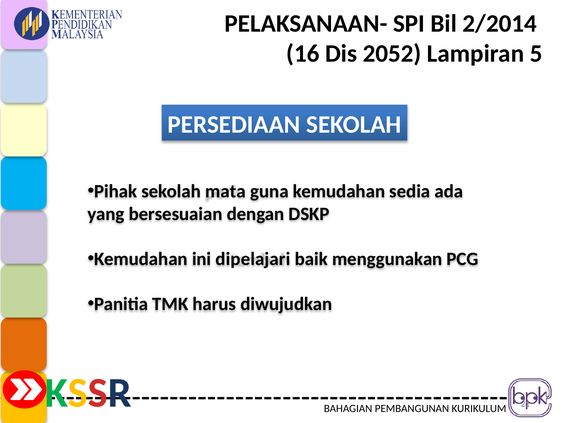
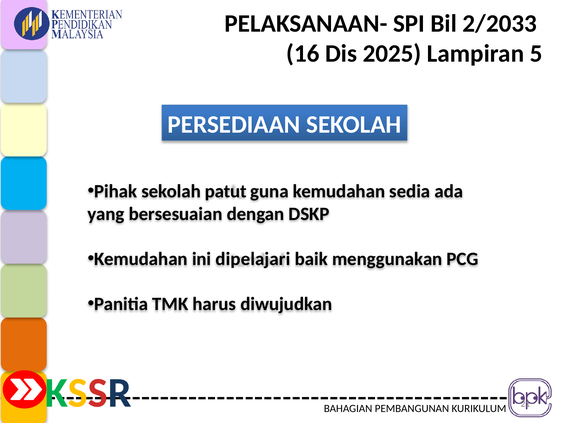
2/2014: 2/2014 -> 2/2033
2052: 2052 -> 2025
mata: mata -> patut
